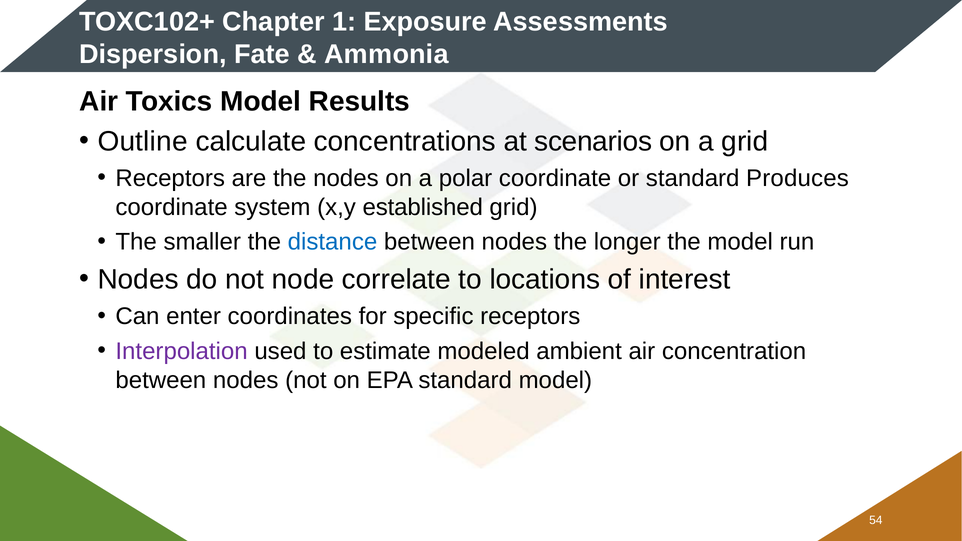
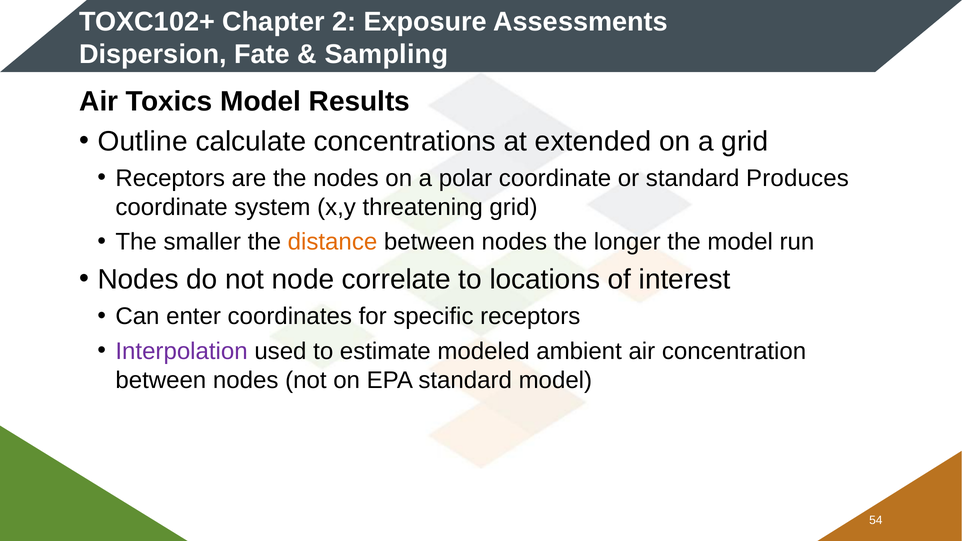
1: 1 -> 2
Ammonia: Ammonia -> Sampling
scenarios: scenarios -> extended
established: established -> threatening
distance colour: blue -> orange
